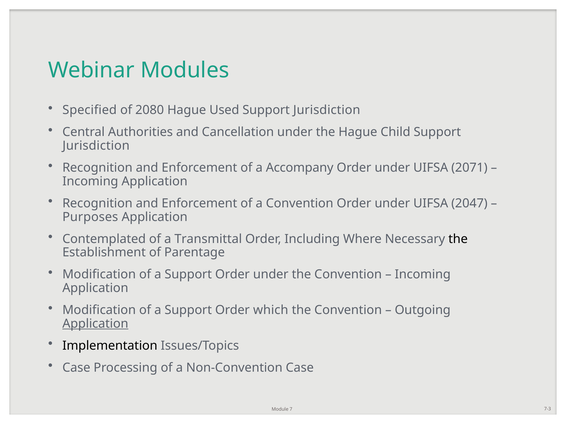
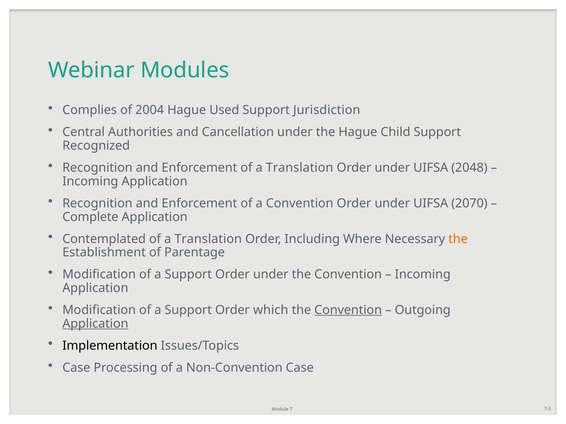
Specified: Specified -> Complies
2080: 2080 -> 2004
Jurisdiction at (96, 146): Jurisdiction -> Recognized
Enforcement of a Accompany: Accompany -> Translation
2071: 2071 -> 2048
2047: 2047 -> 2070
Purposes: Purposes -> Complete
Transmittal at (208, 239): Transmittal -> Translation
the at (458, 239) colour: black -> orange
Convention at (348, 310) underline: none -> present
